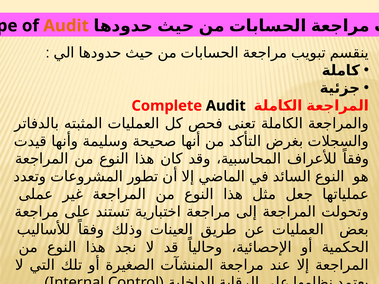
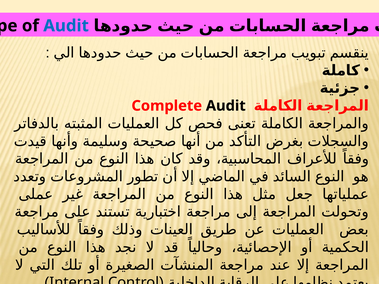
Audit at (66, 26) colour: orange -> blue
